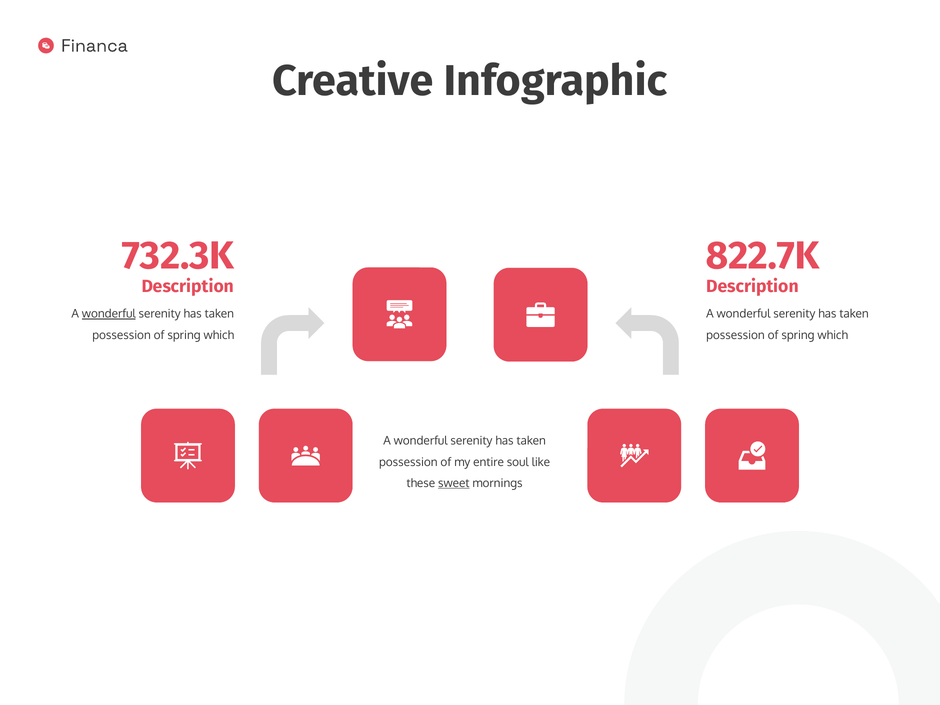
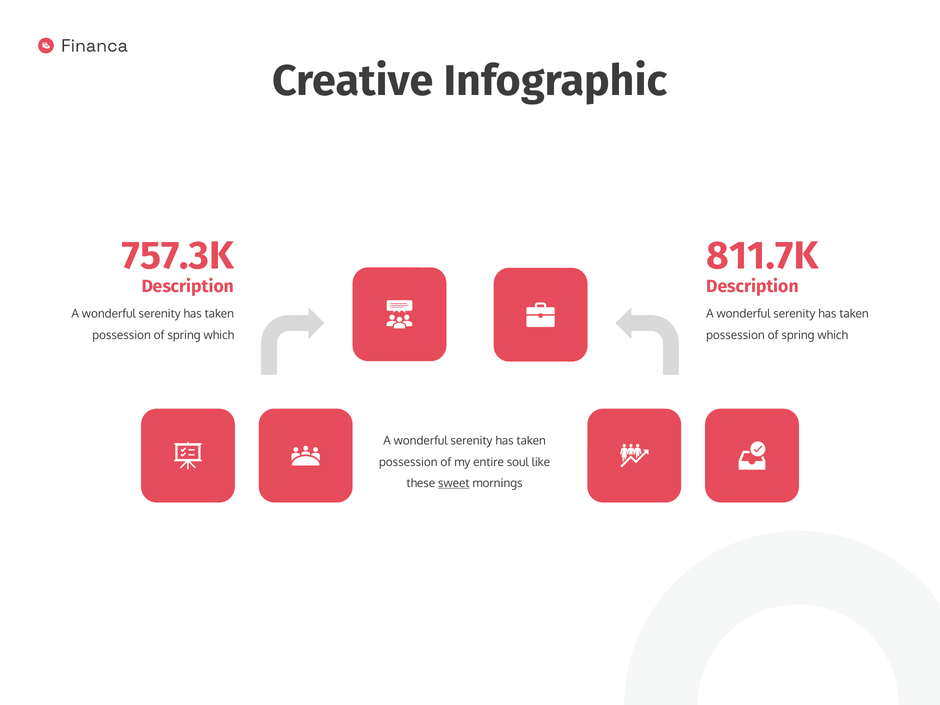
732.3K: 732.3K -> 757.3K
822.7K: 822.7K -> 811.7K
wonderful at (109, 314) underline: present -> none
